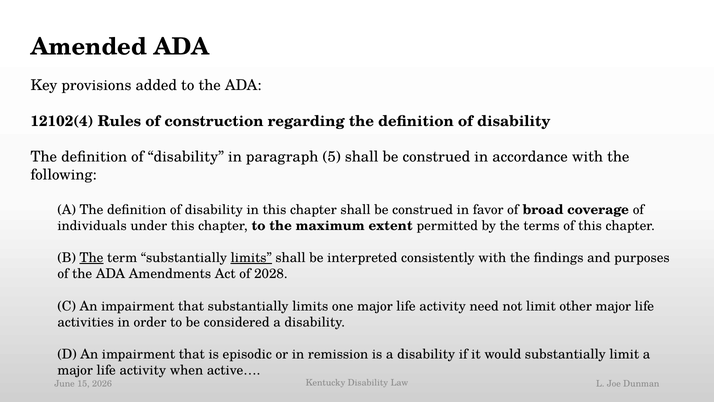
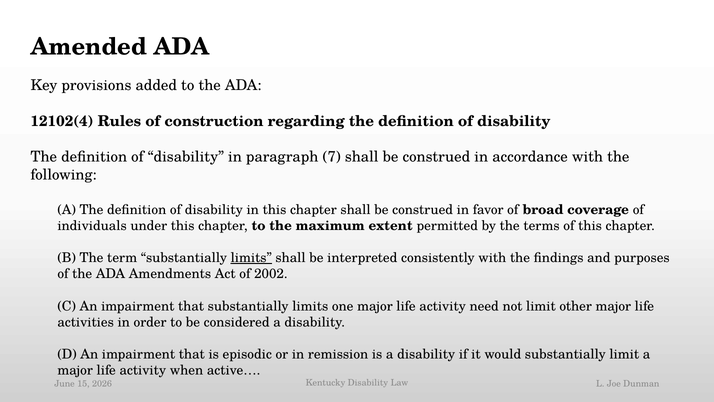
5: 5 -> 7
The at (91, 258) underline: present -> none
2028: 2028 -> 2002
